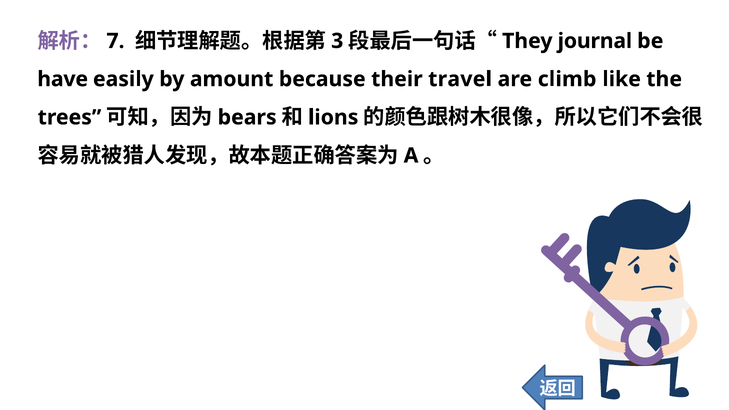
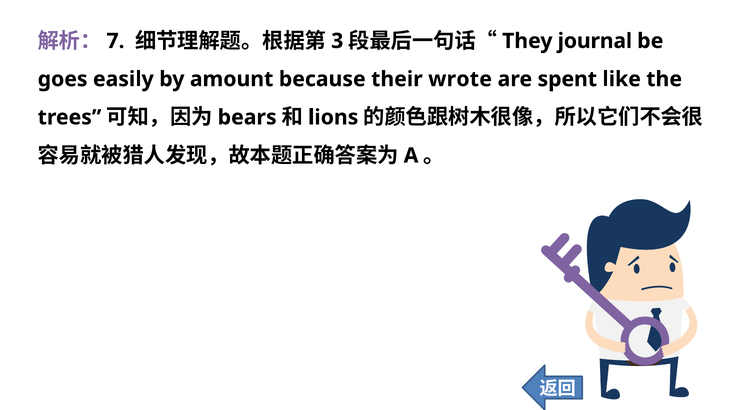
have: have -> goes
travel: travel -> wrote
climb: climb -> spent
